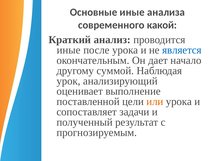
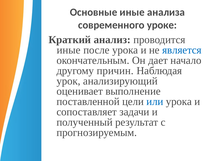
какой: какой -> уроке
суммой: суммой -> причин
или colour: orange -> blue
